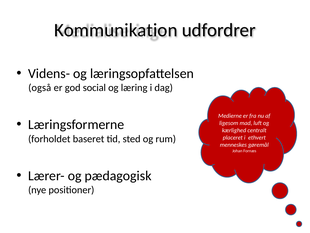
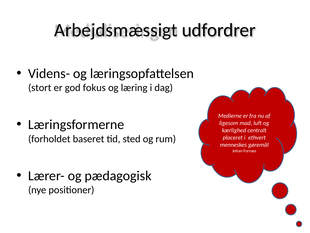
Kommunikation: Kommunikation -> Arbejdsmæssigt
også: også -> stort
social: social -> fokus
